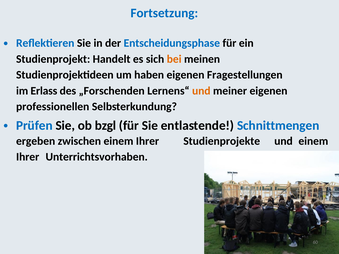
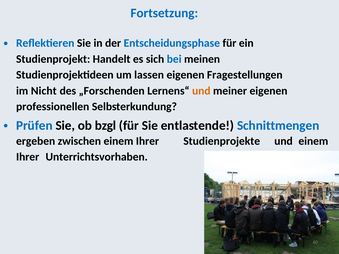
bei colour: orange -> blue
haben: haben -> lassen
Erlass: Erlass -> Nicht
